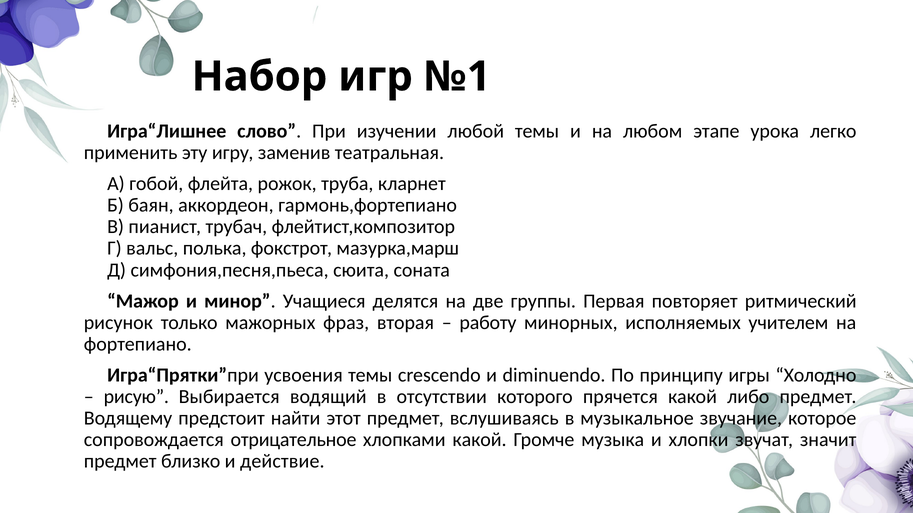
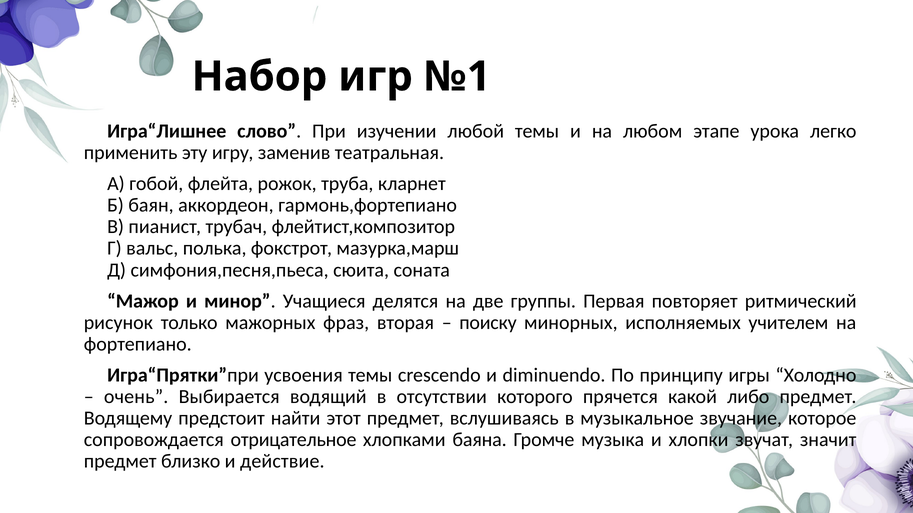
работу: работу -> поиску
рисую: рисую -> очень
хлопками какой: какой -> баяна
